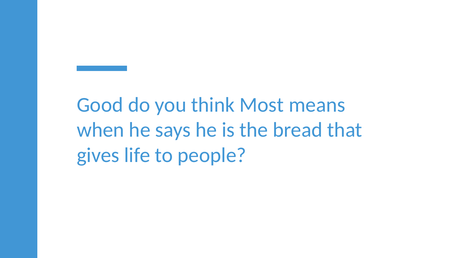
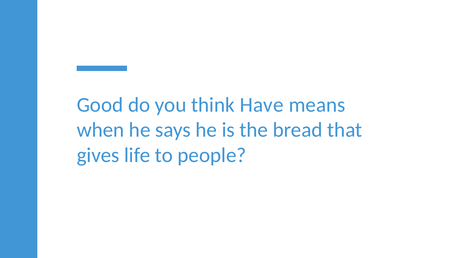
Most: Most -> Have
